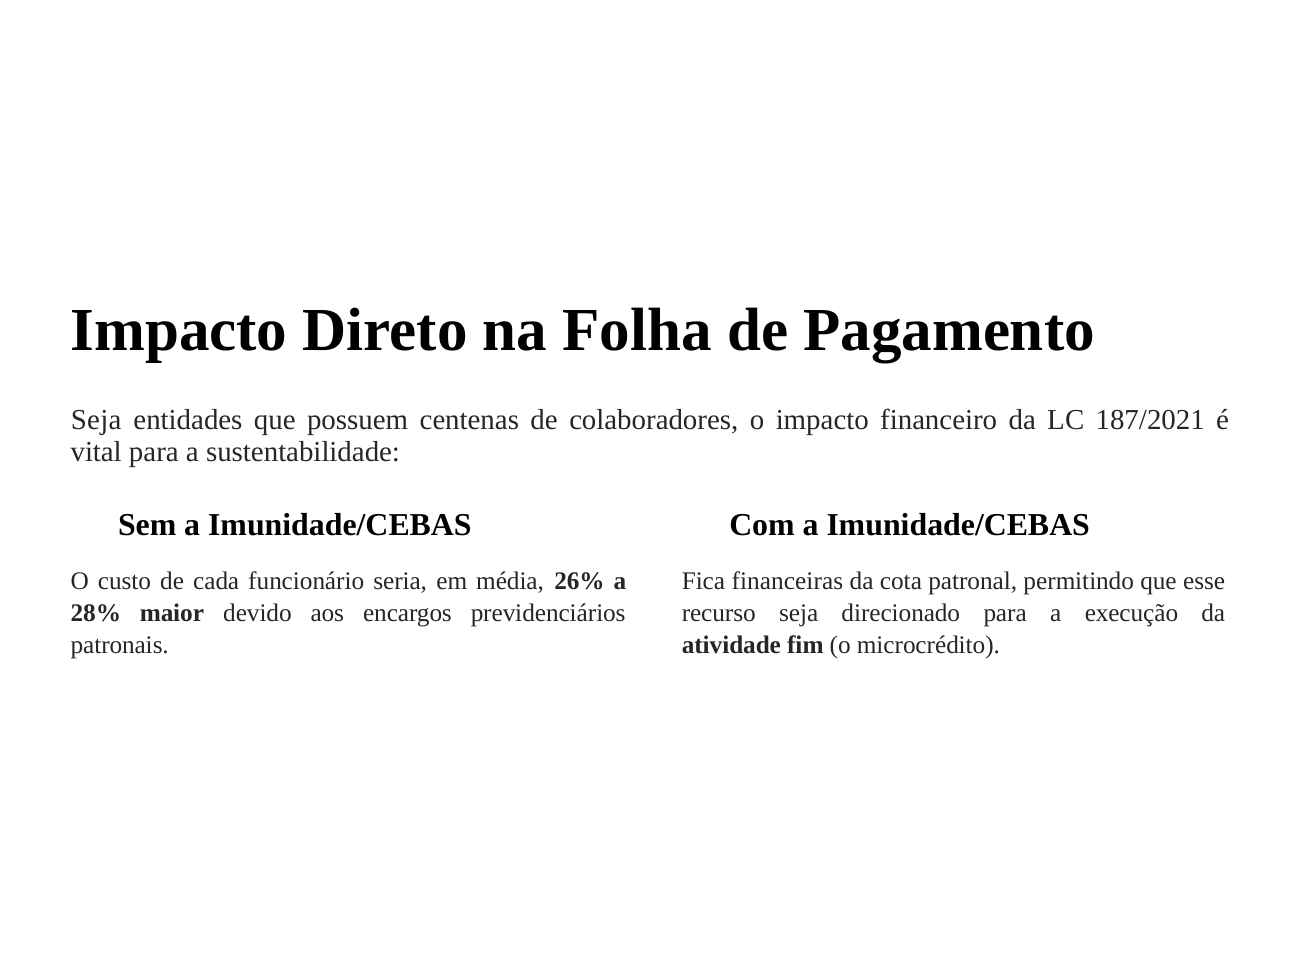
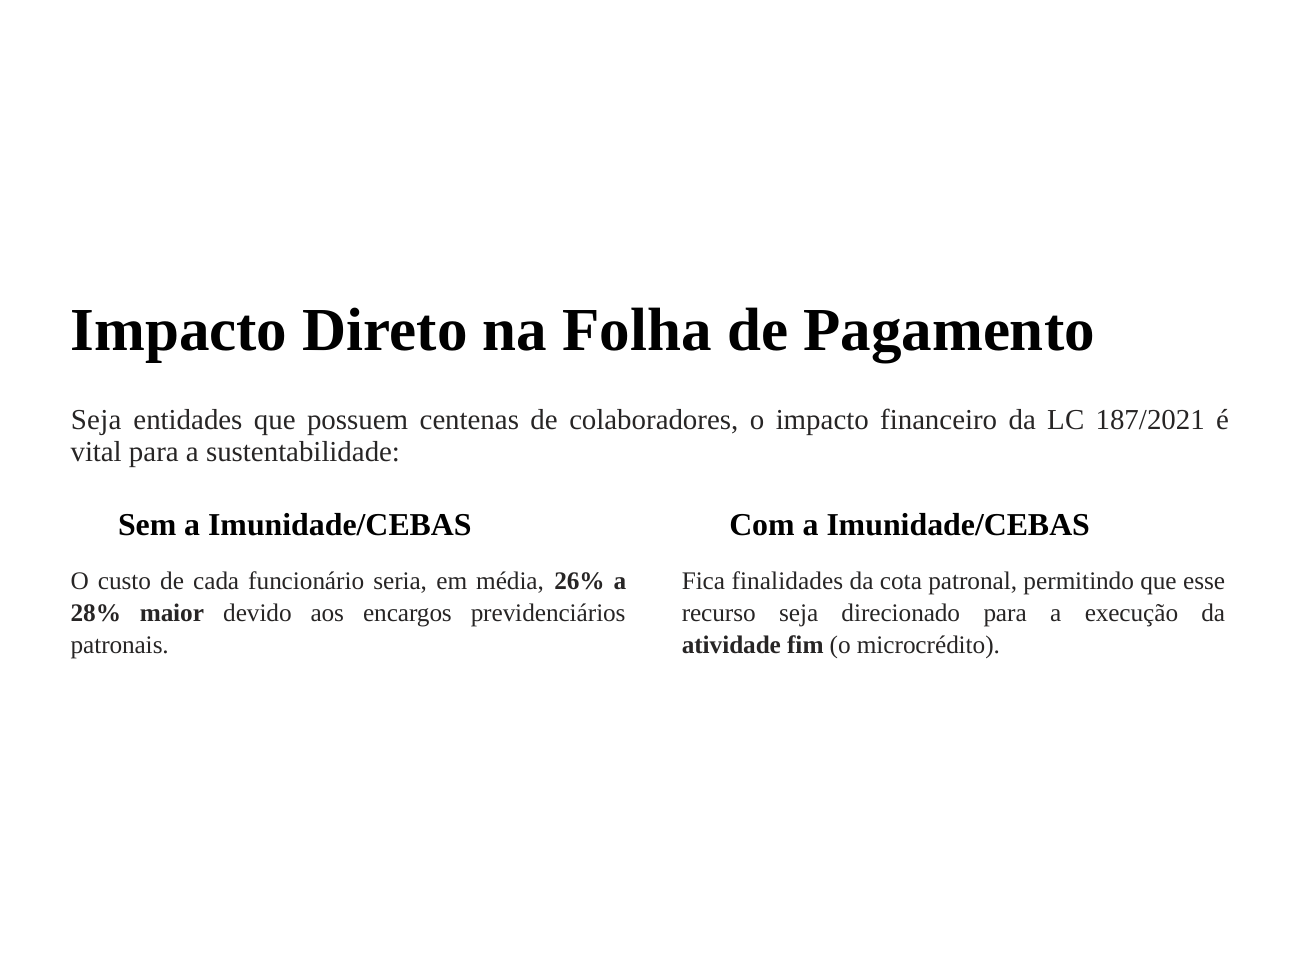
financeiras: financeiras -> finalidades
